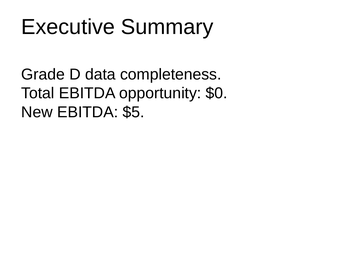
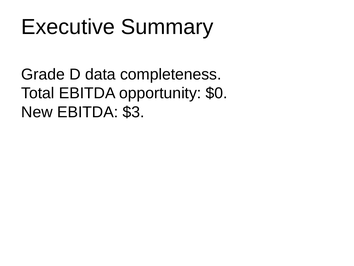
$5: $5 -> $3
